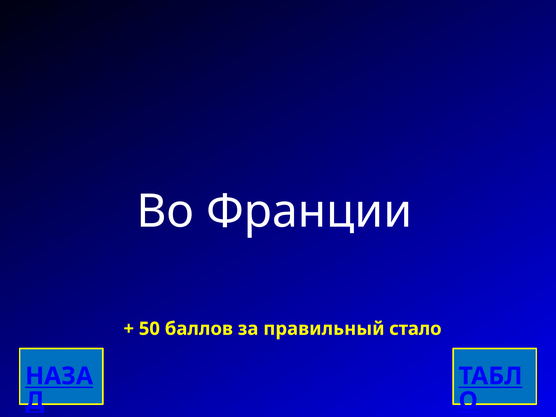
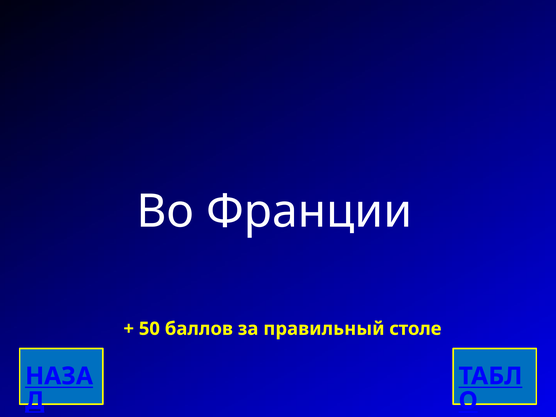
стало: стало -> столе
